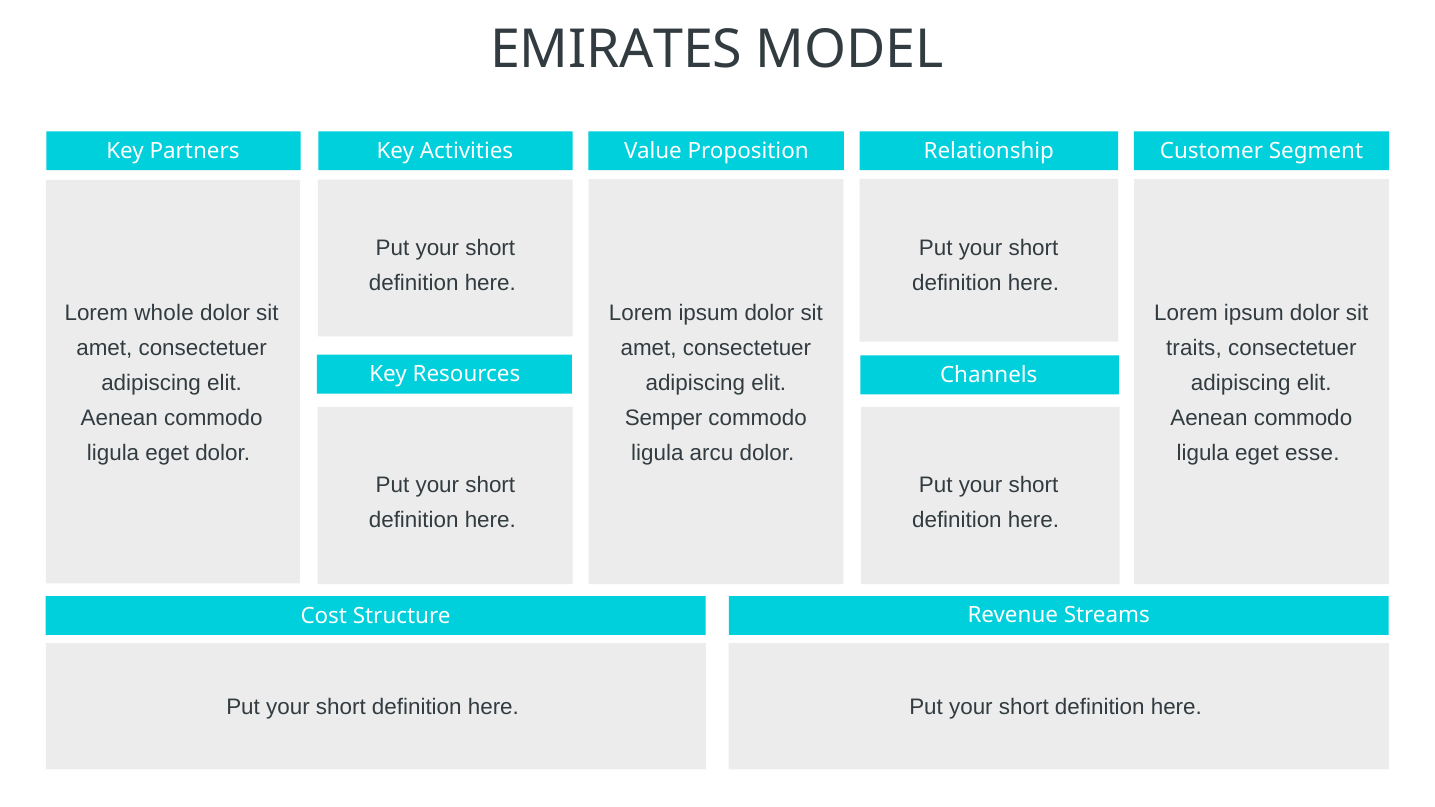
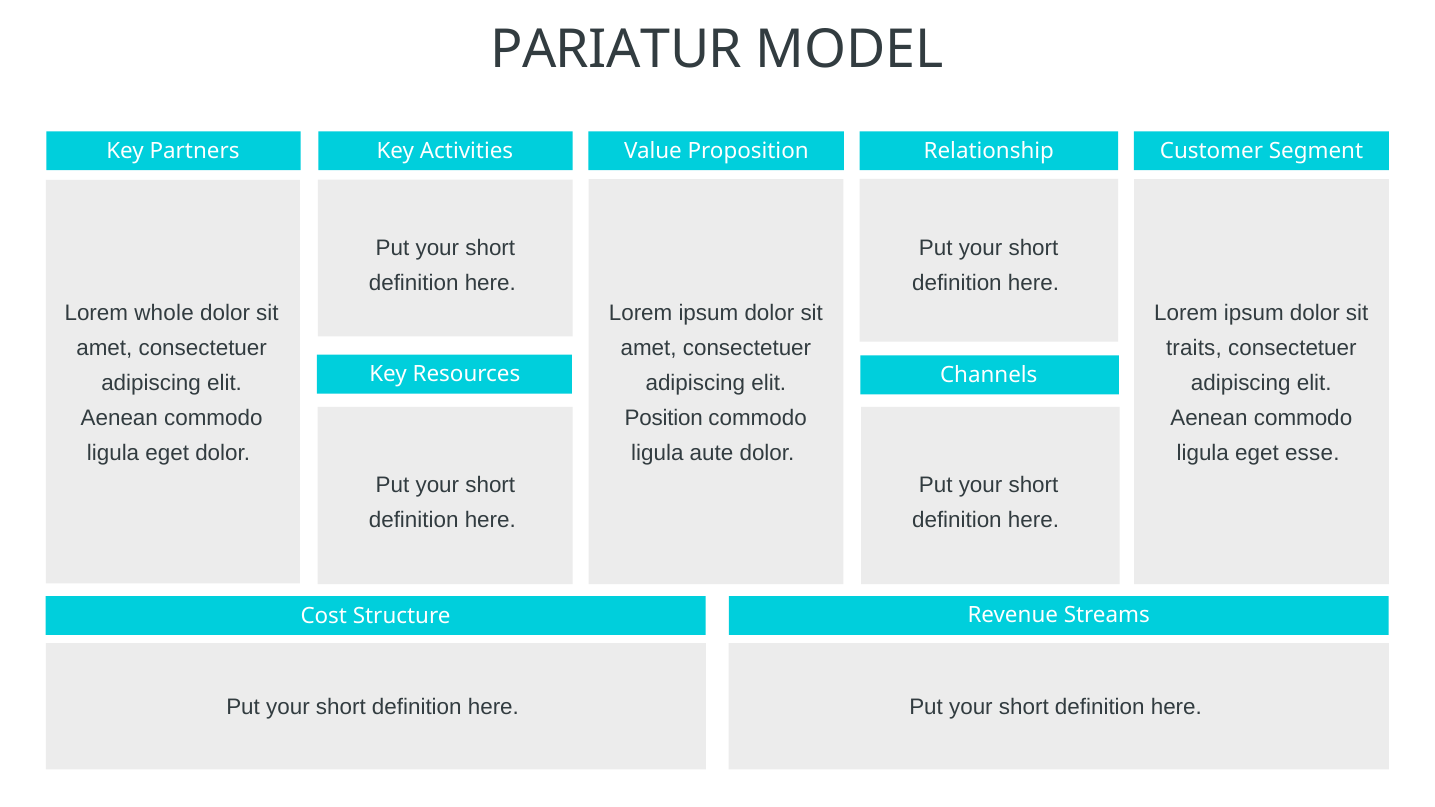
EMIRATES: EMIRATES -> PARIATUR
Semper: Semper -> Position
arcu: arcu -> aute
